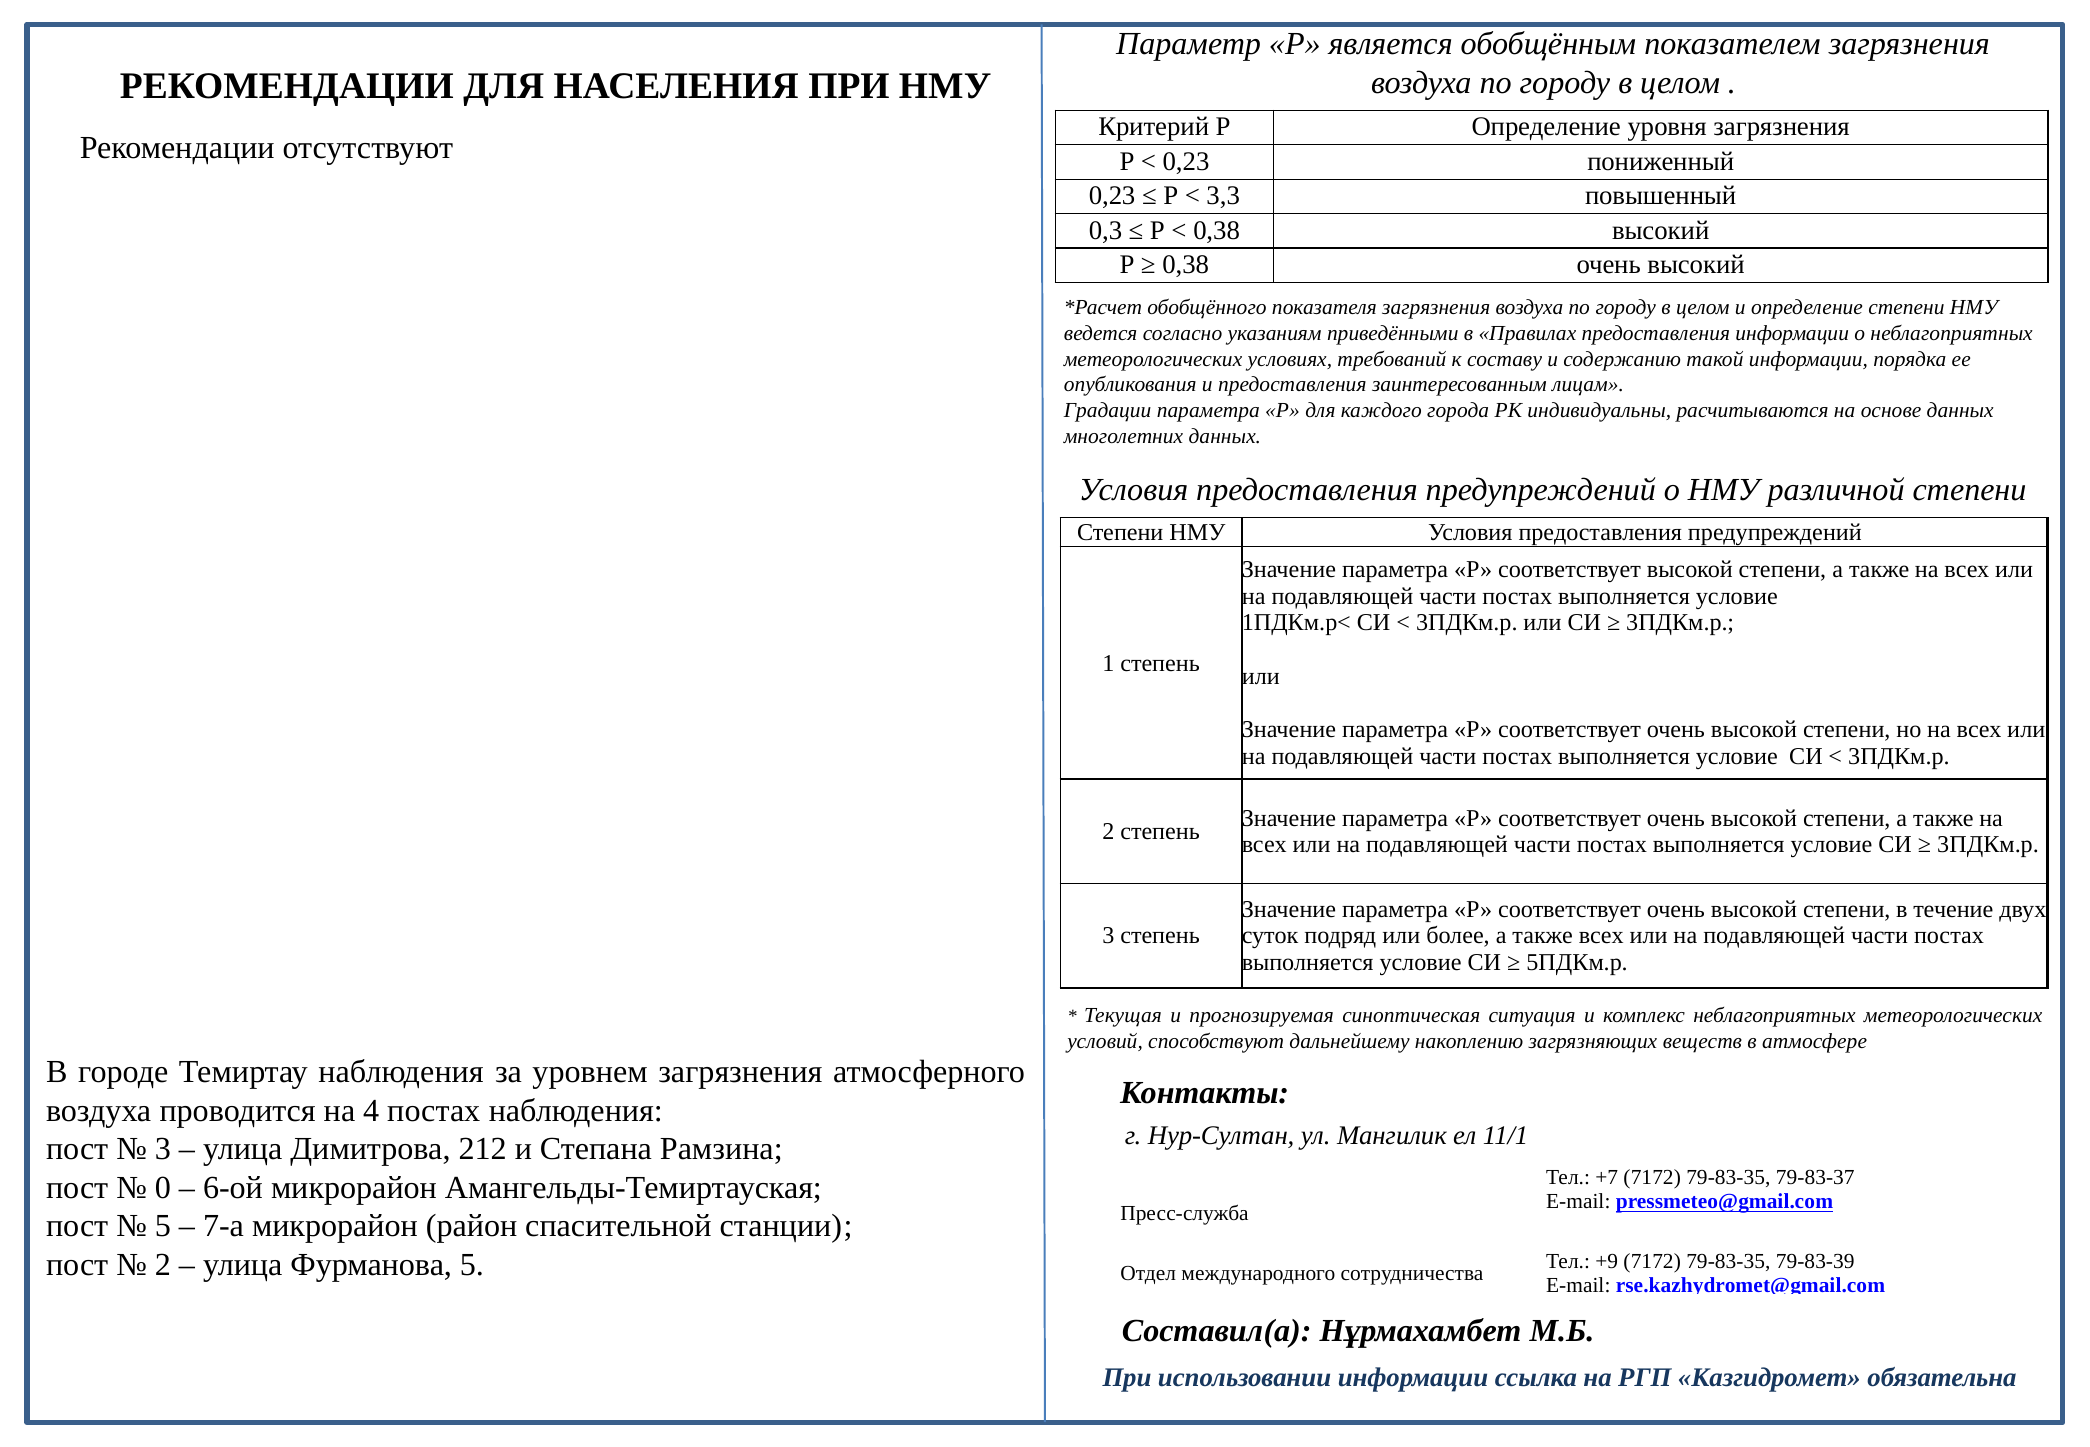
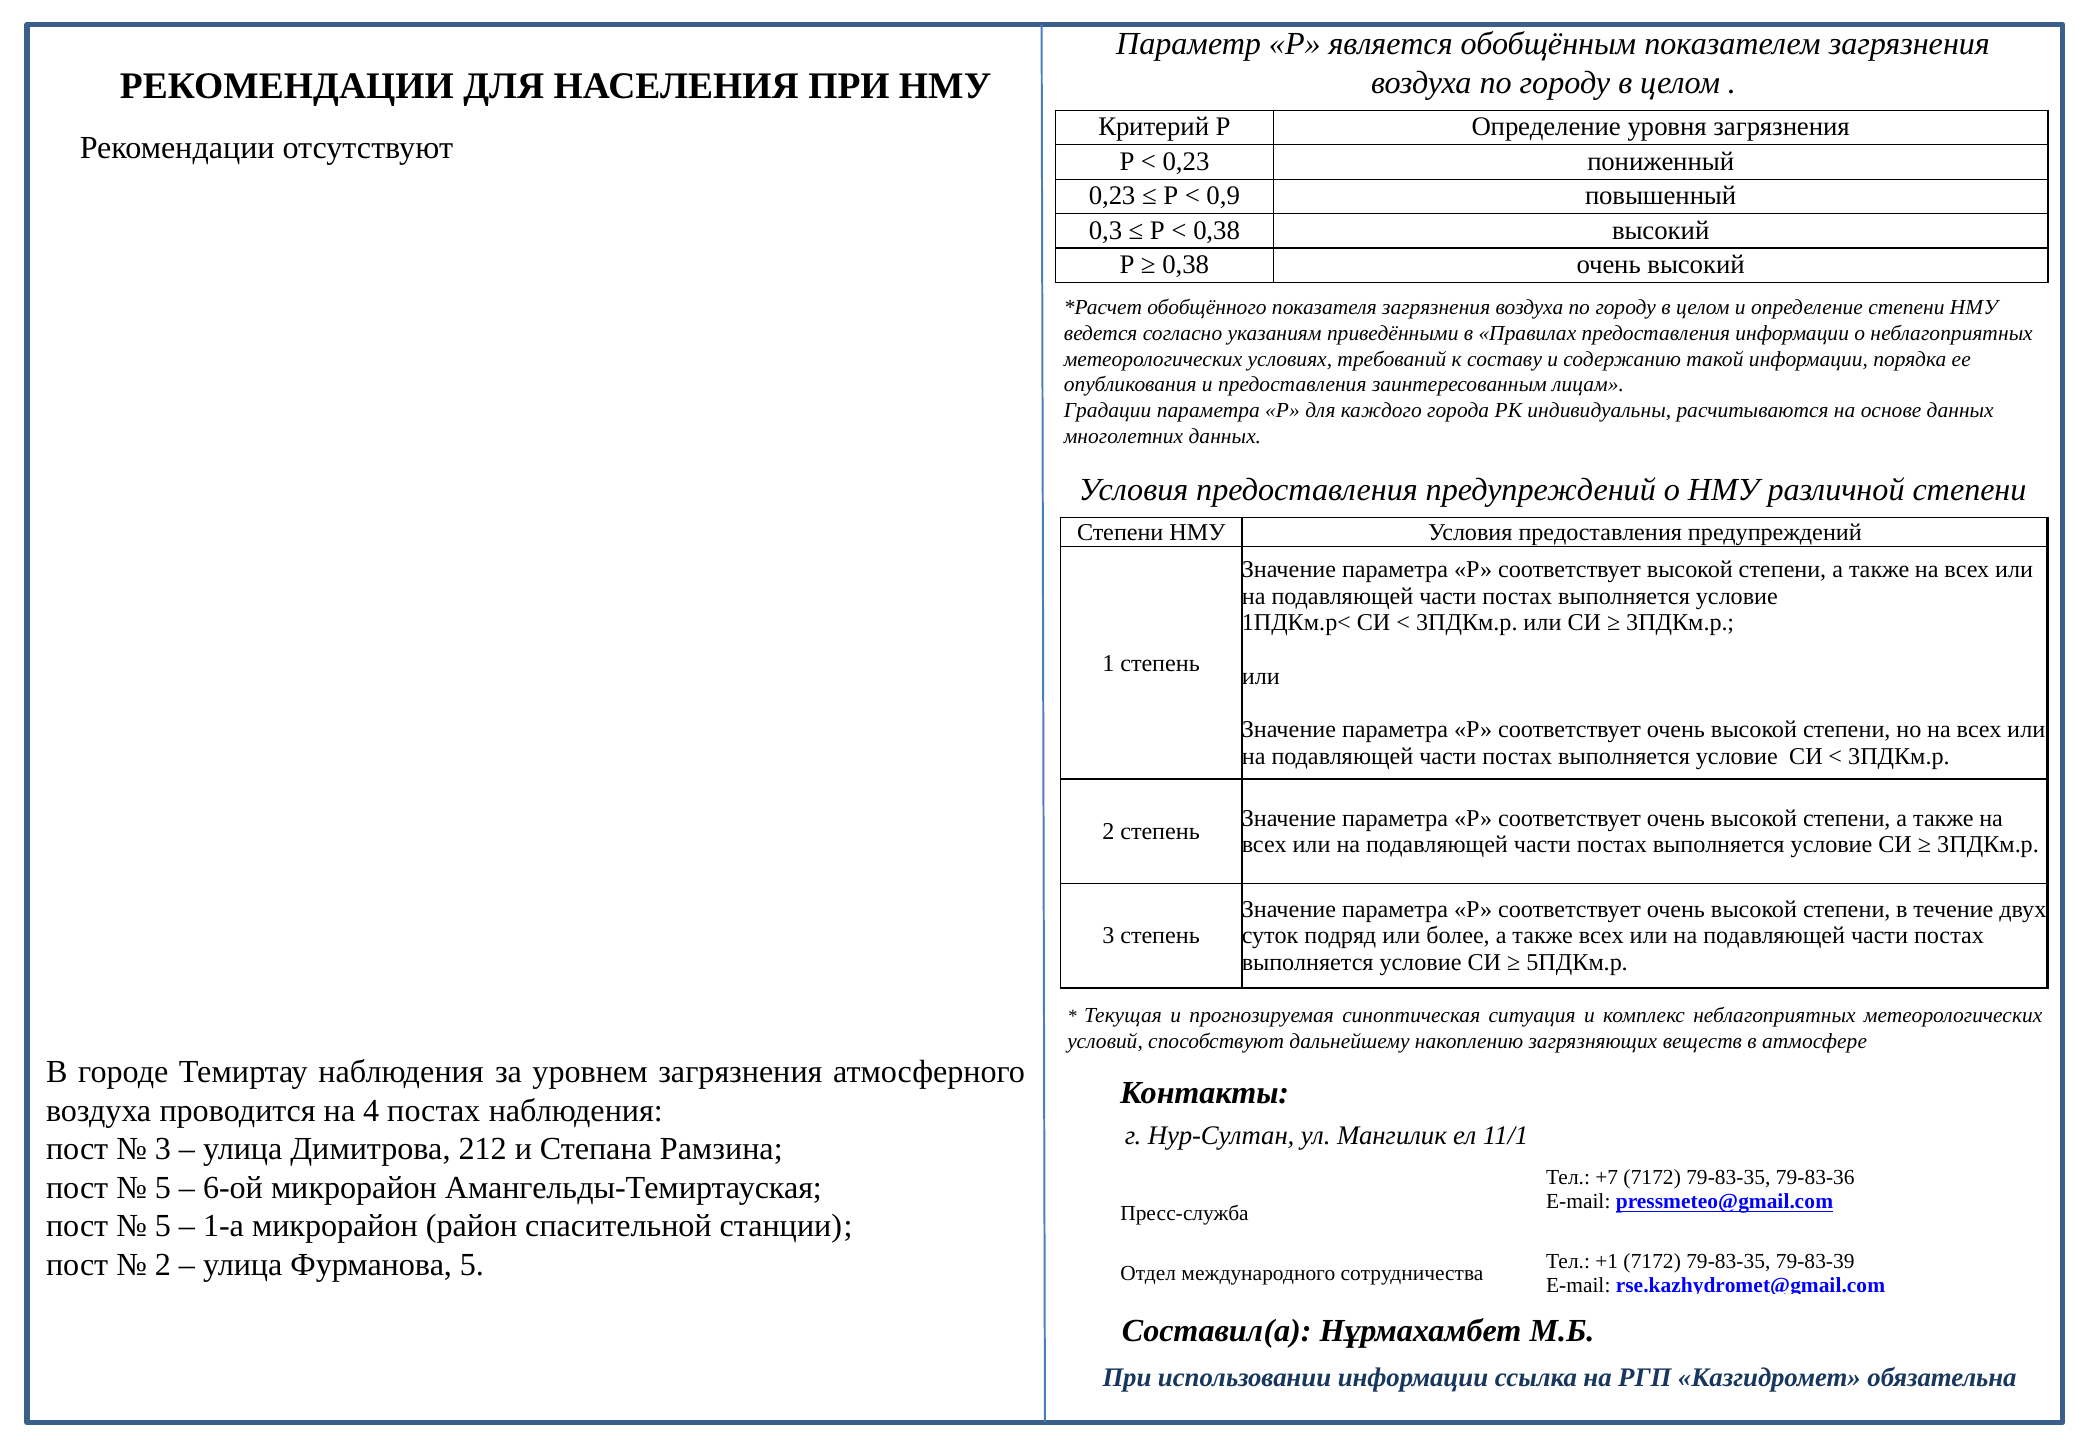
3,3: 3,3 -> 0,9
79-83-37: 79-83-37 -> 79-83-36
0 at (163, 1188): 0 -> 5
7-а: 7-а -> 1-а
+9: +9 -> +1
